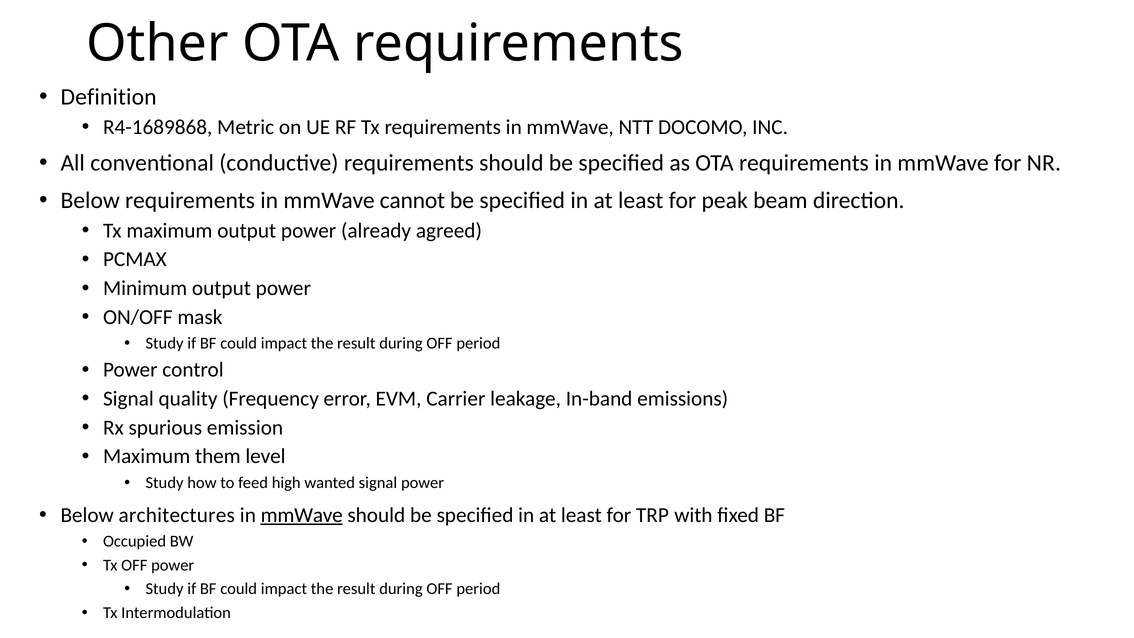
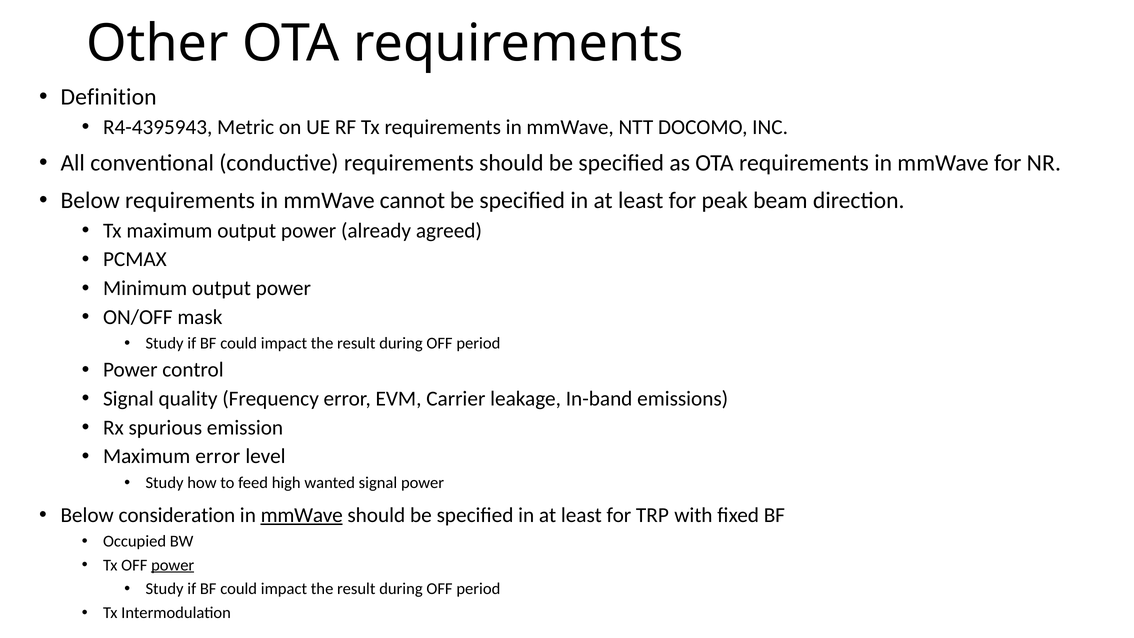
R4-1689868: R4-1689868 -> R4-4395943
Maximum them: them -> error
architectures: architectures -> consideration
power at (173, 565) underline: none -> present
